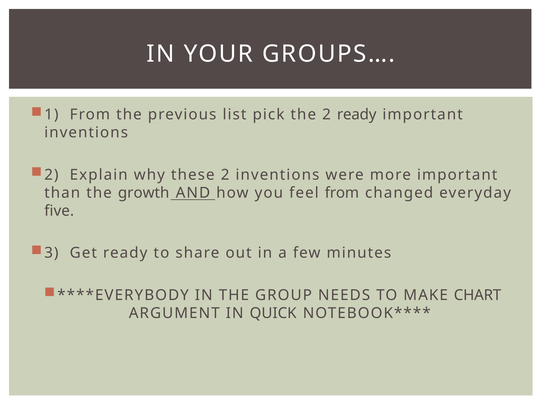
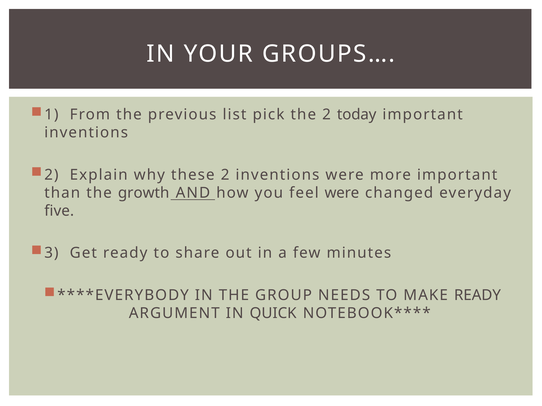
2 ready: ready -> today
feel from: from -> were
MAKE CHART: CHART -> READY
